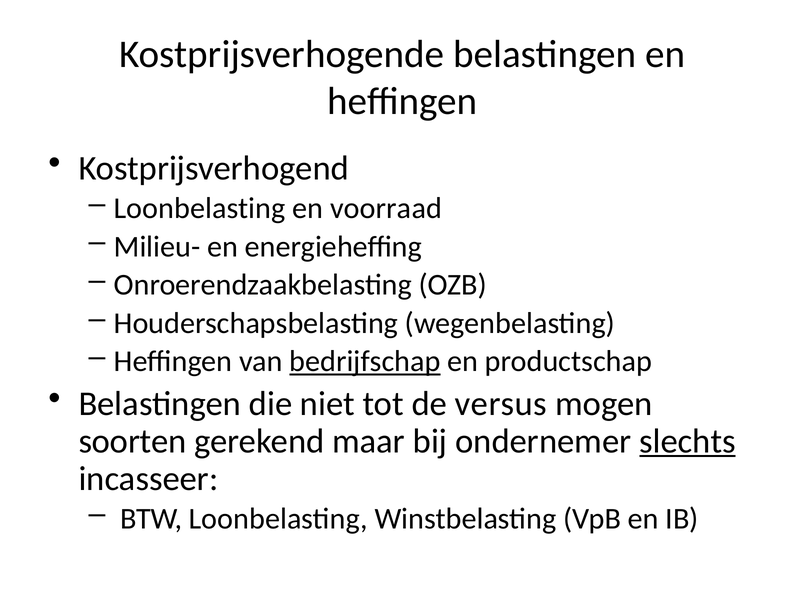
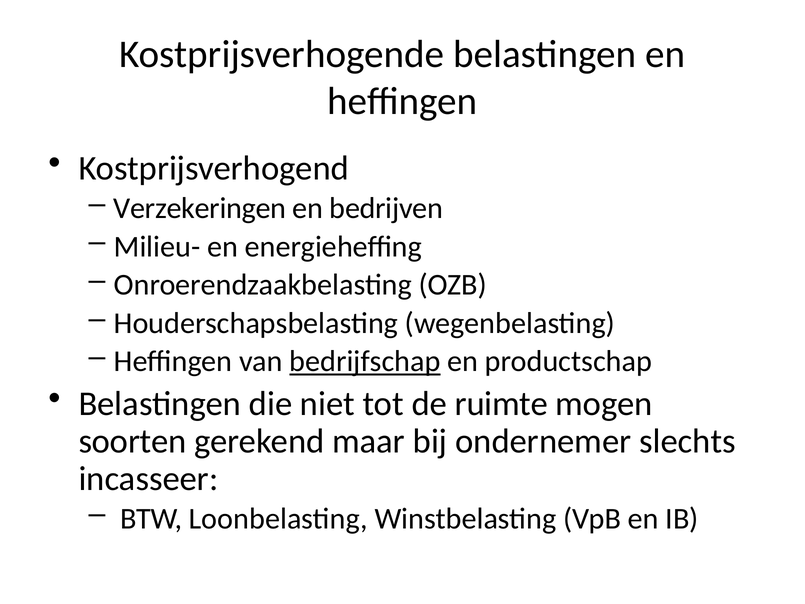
Loonbelasting at (200, 208): Loonbelasting -> Verzekeringen
voorraad: voorraad -> bedrijven
versus: versus -> ruimte
slechts underline: present -> none
